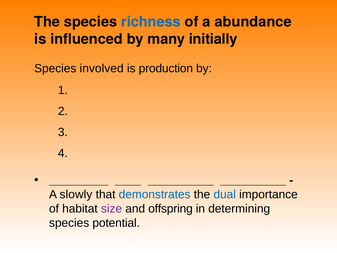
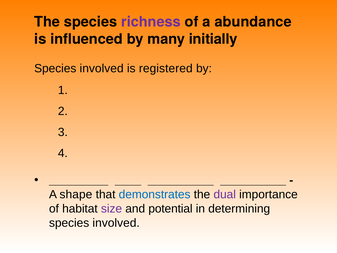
richness colour: blue -> purple
production: production -> registered
slowly: slowly -> shape
dual colour: blue -> purple
offspring: offspring -> potential
potential at (116, 223): potential -> involved
